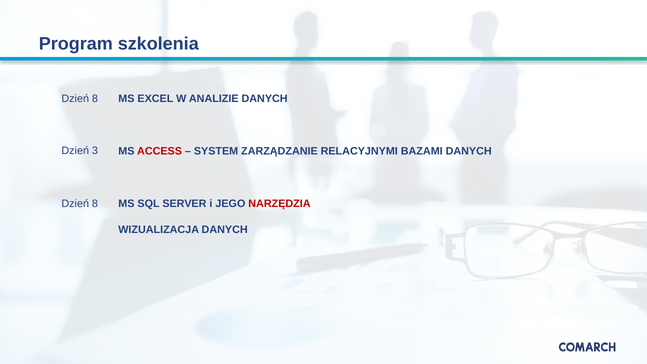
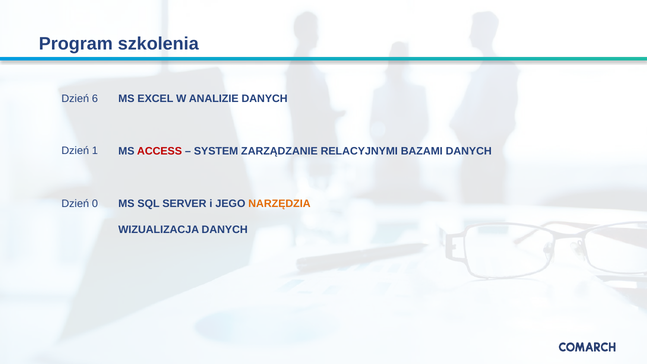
8 at (95, 98): 8 -> 6
3: 3 -> 1
8 at (95, 204): 8 -> 0
NARZĘDZIA colour: red -> orange
